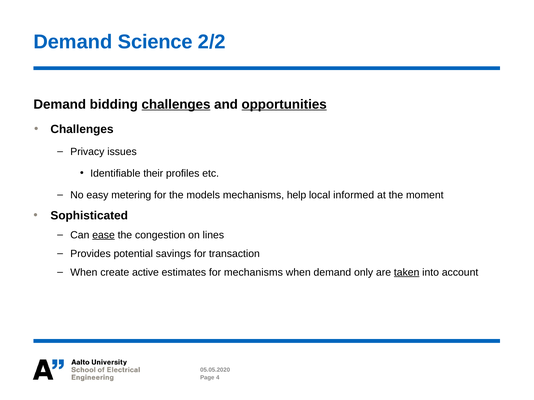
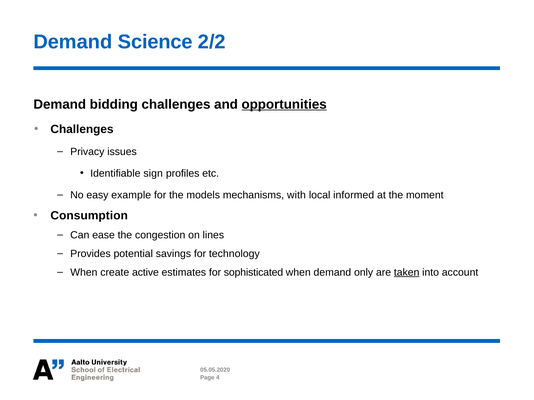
challenges at (176, 104) underline: present -> none
their: their -> sign
metering: metering -> example
help: help -> with
Sophisticated: Sophisticated -> Consumption
ease underline: present -> none
transaction: transaction -> technology
for mechanisms: mechanisms -> sophisticated
